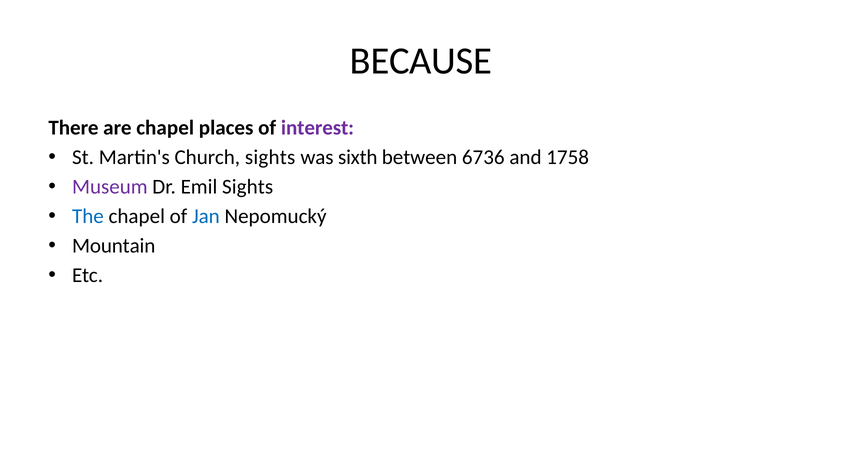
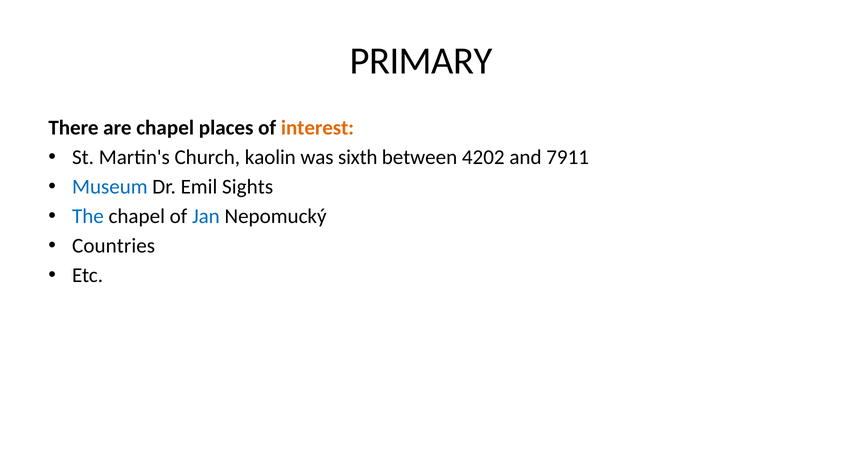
BECAUSE: BECAUSE -> PRIMARY
interest colour: purple -> orange
Church sights: sights -> kaolin
6736: 6736 -> 4202
1758: 1758 -> 7911
Museum colour: purple -> blue
Mountain: Mountain -> Countries
